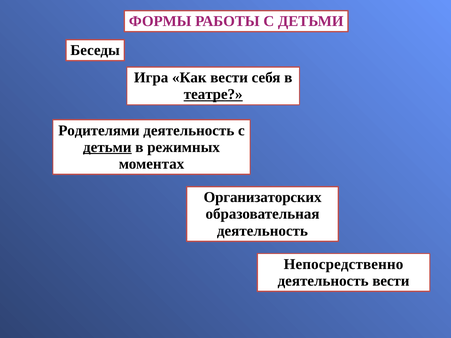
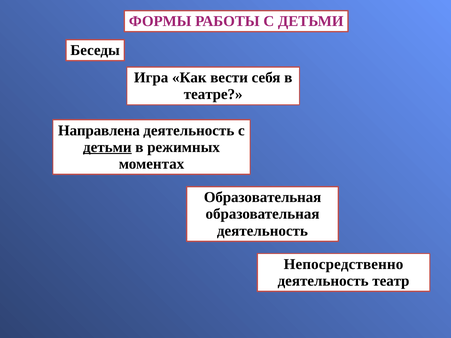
театре underline: present -> none
Родителями: Родителями -> Направлена
Организаторских at (263, 197): Организаторских -> Образовательная
деятельность вести: вести -> театр
